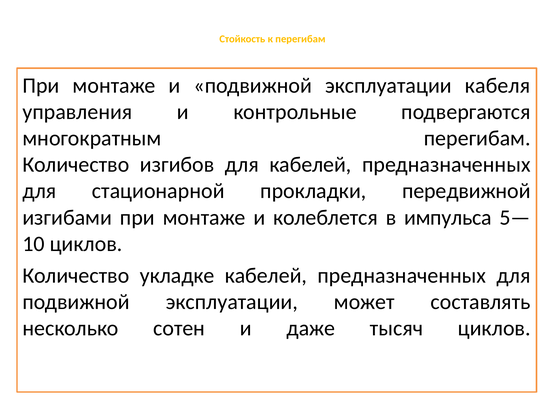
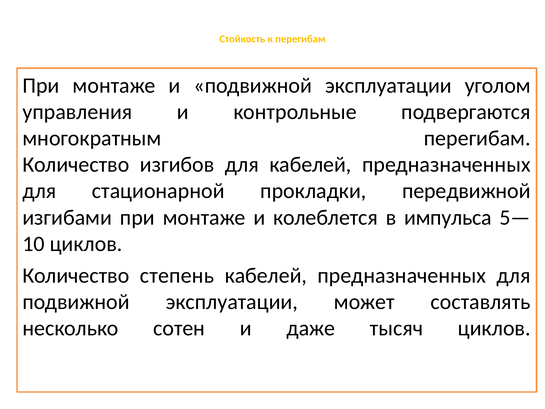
кабеля: кабеля -> уголом
укладке: укладке -> степень
